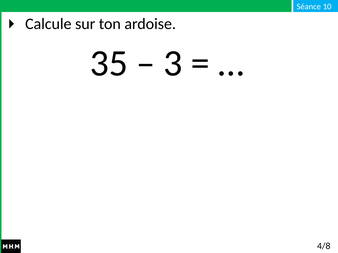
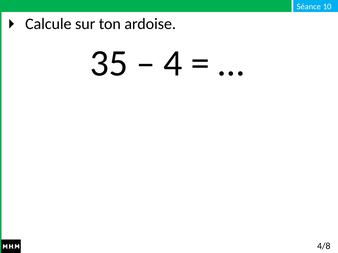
3: 3 -> 4
